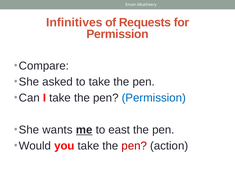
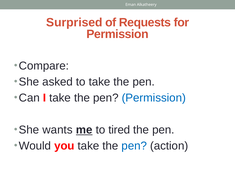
Infinitives: Infinitives -> Surprised
east: east -> tired
pen at (134, 146) colour: red -> blue
